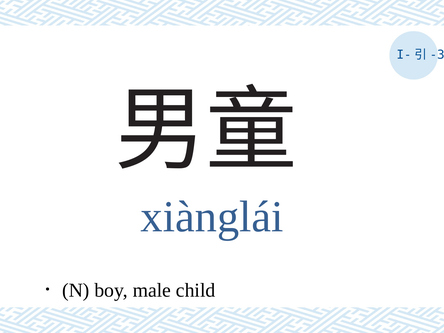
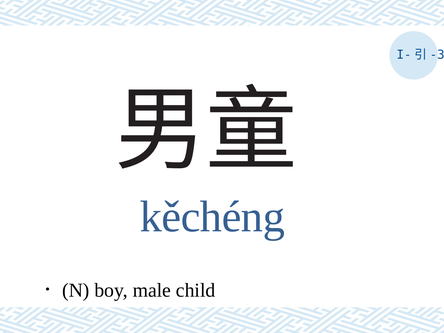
xiànglái: xiànglái -> kěchéng
